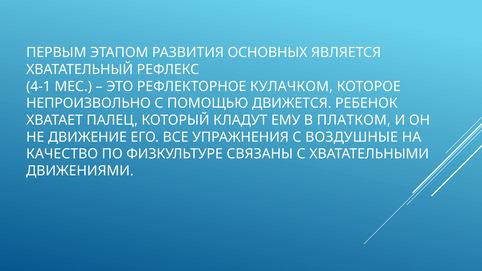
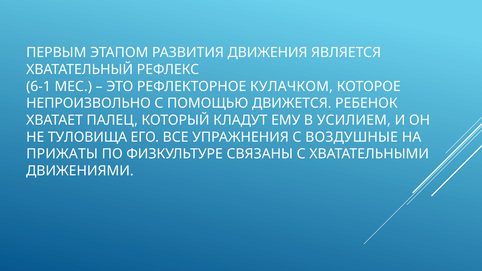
ОСНОВНЫХ: ОСНОВНЫХ -> ДВИЖЕНИЯ
4-1: 4-1 -> 6-1
ПЛАТКОМ: ПЛАТКОМ -> УСИЛИЕМ
ДВИЖЕНИЕ: ДВИЖЕНИЕ -> ТУЛОВИЩА
КАЧЕСТВО: КАЧЕСТВО -> ПРИЖАТЫ
